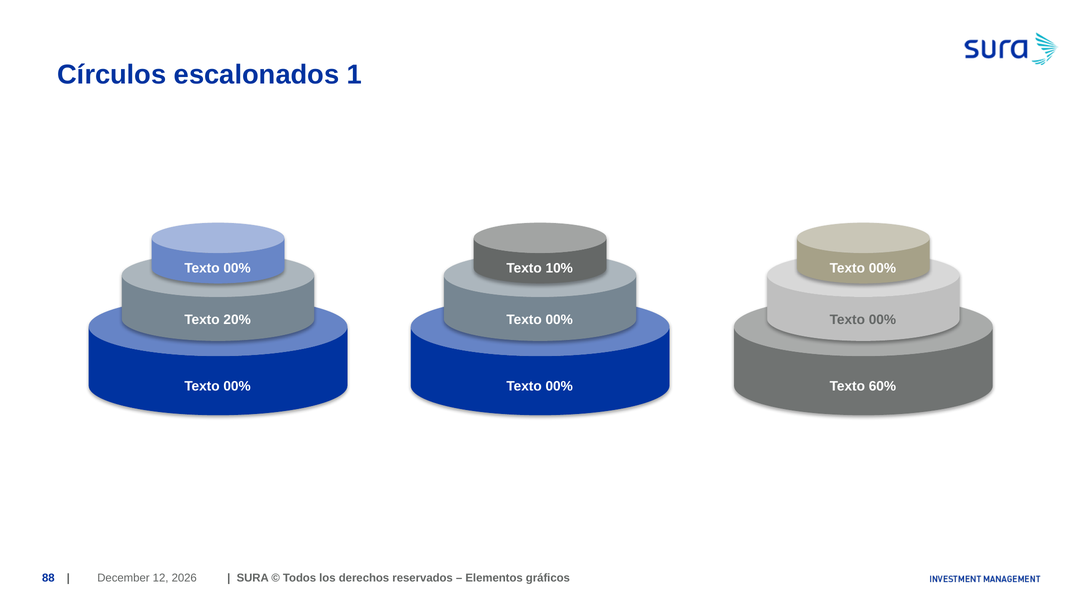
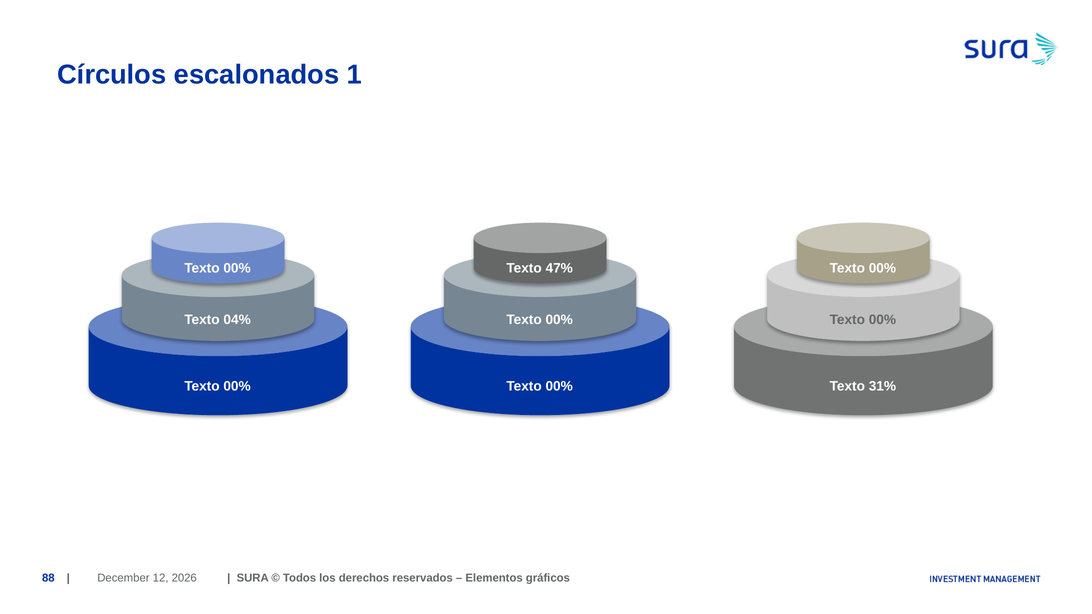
10%: 10% -> 47%
20%: 20% -> 04%
60%: 60% -> 31%
